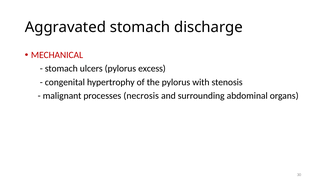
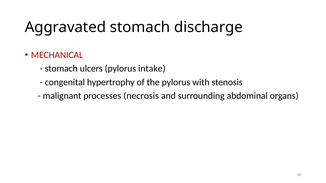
excess: excess -> intake
